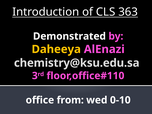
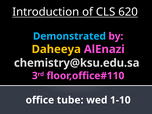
363: 363 -> 620
Demonstrated colour: white -> light blue
from: from -> tube
0-10: 0-10 -> 1-10
